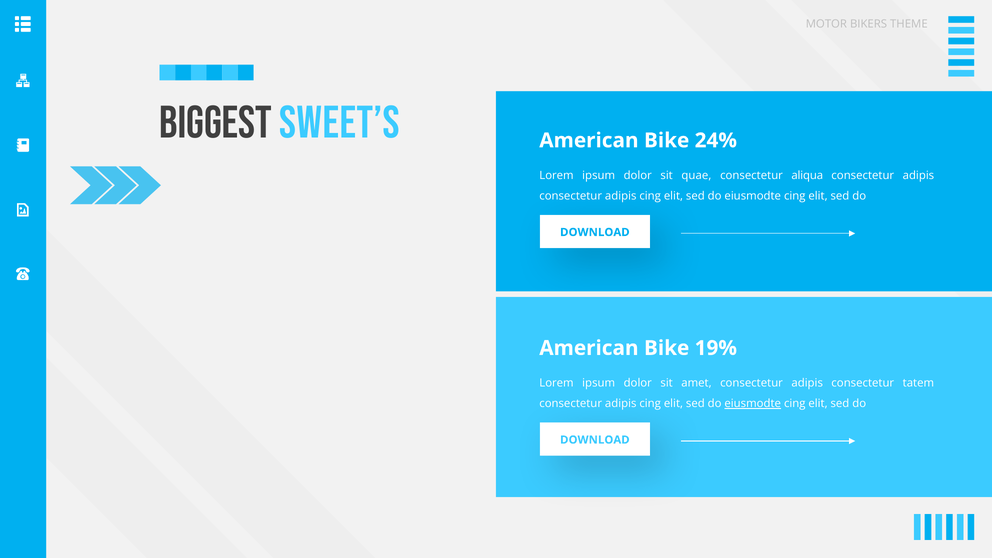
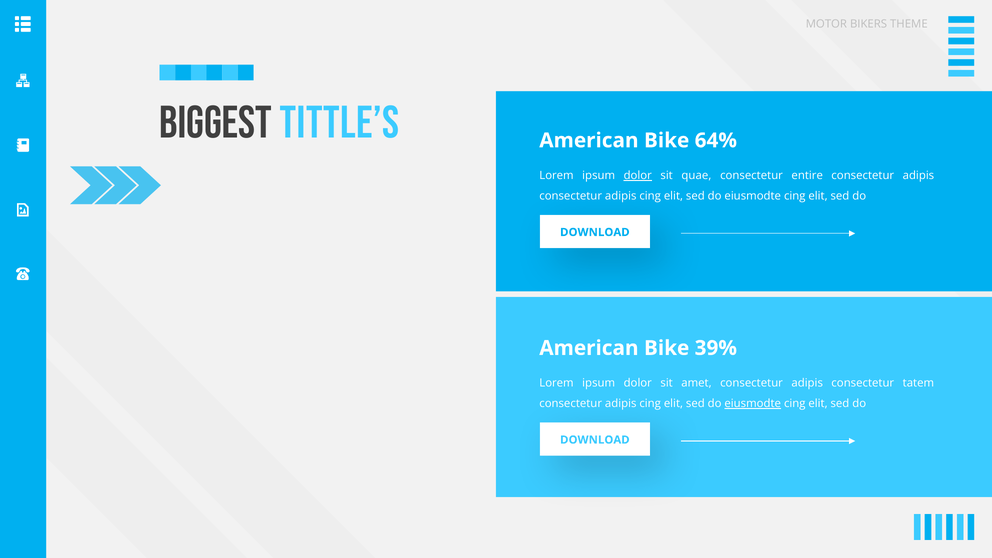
Sweet’s: Sweet’s -> Tittle’s
24%: 24% -> 64%
dolor at (638, 176) underline: none -> present
aliqua: aliqua -> entire
19%: 19% -> 39%
